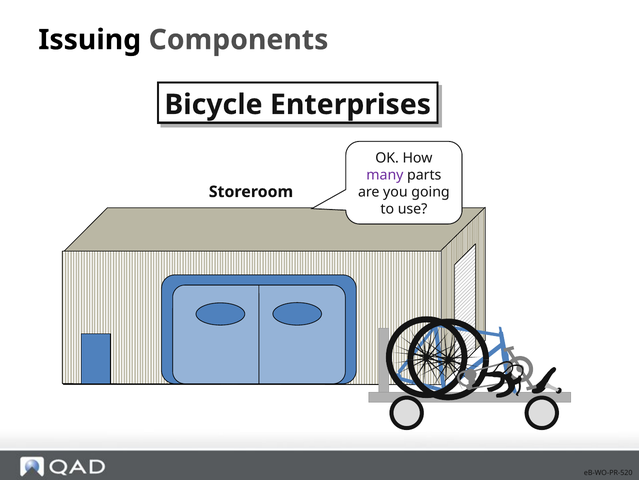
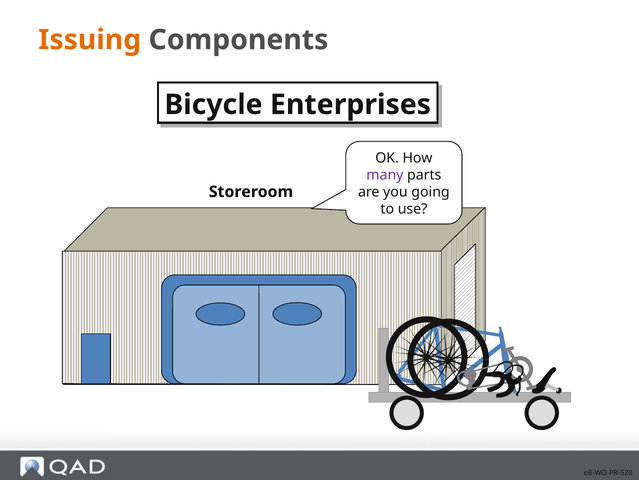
Issuing colour: black -> orange
